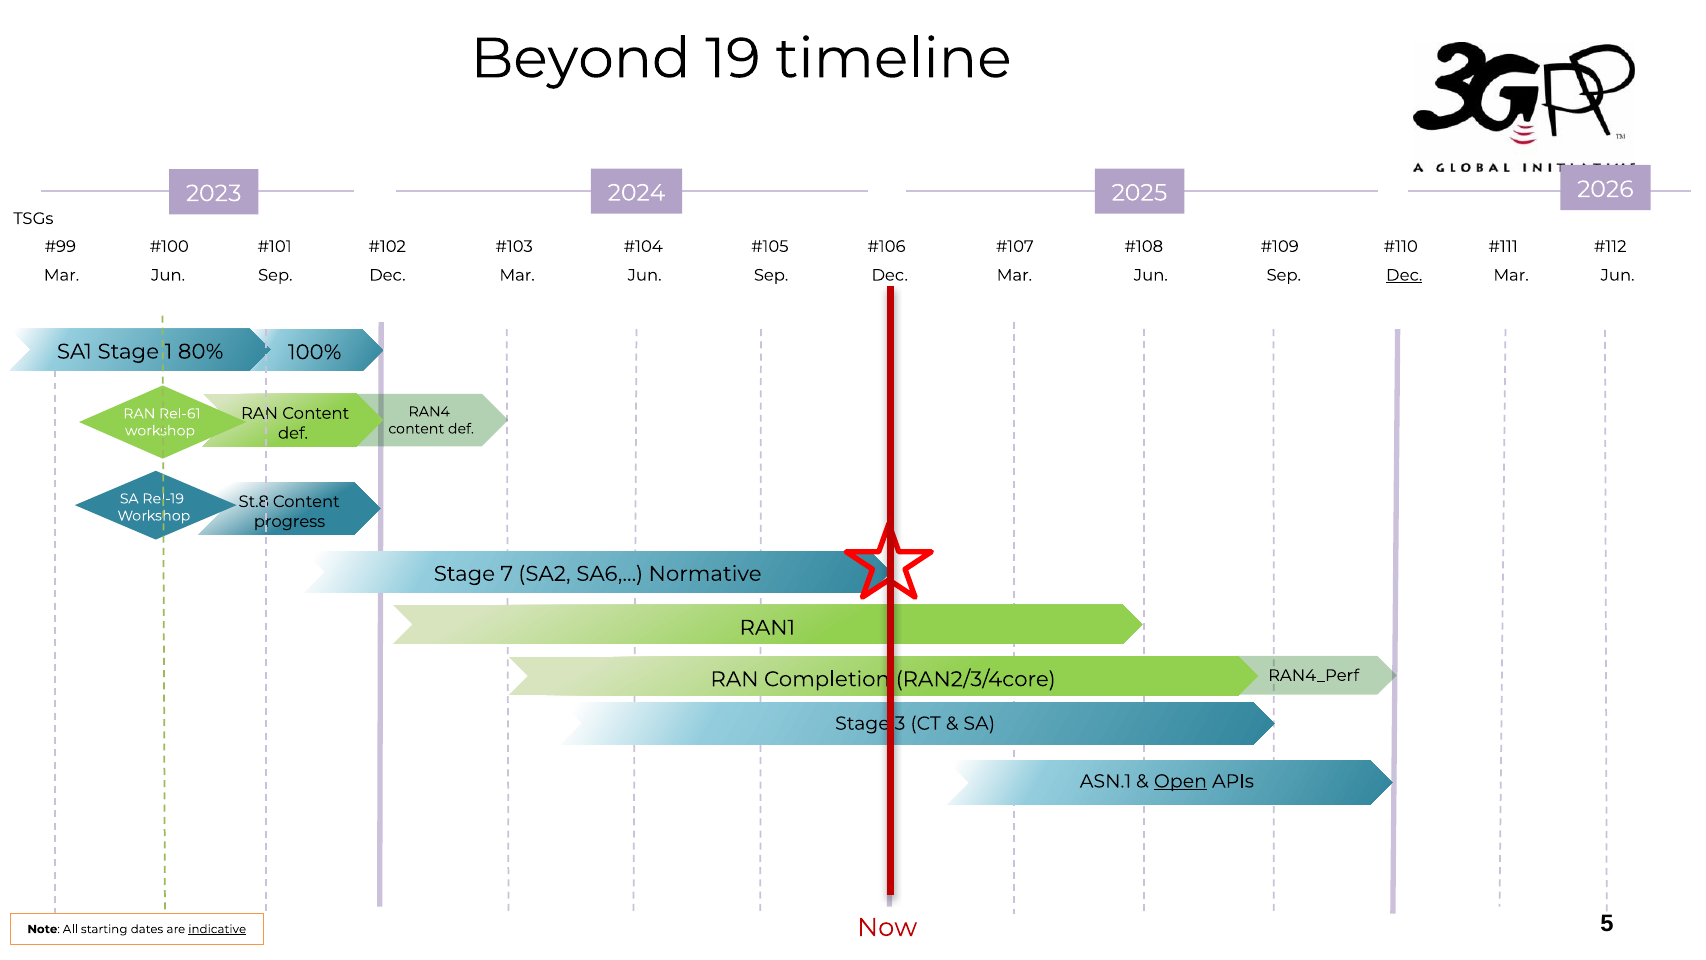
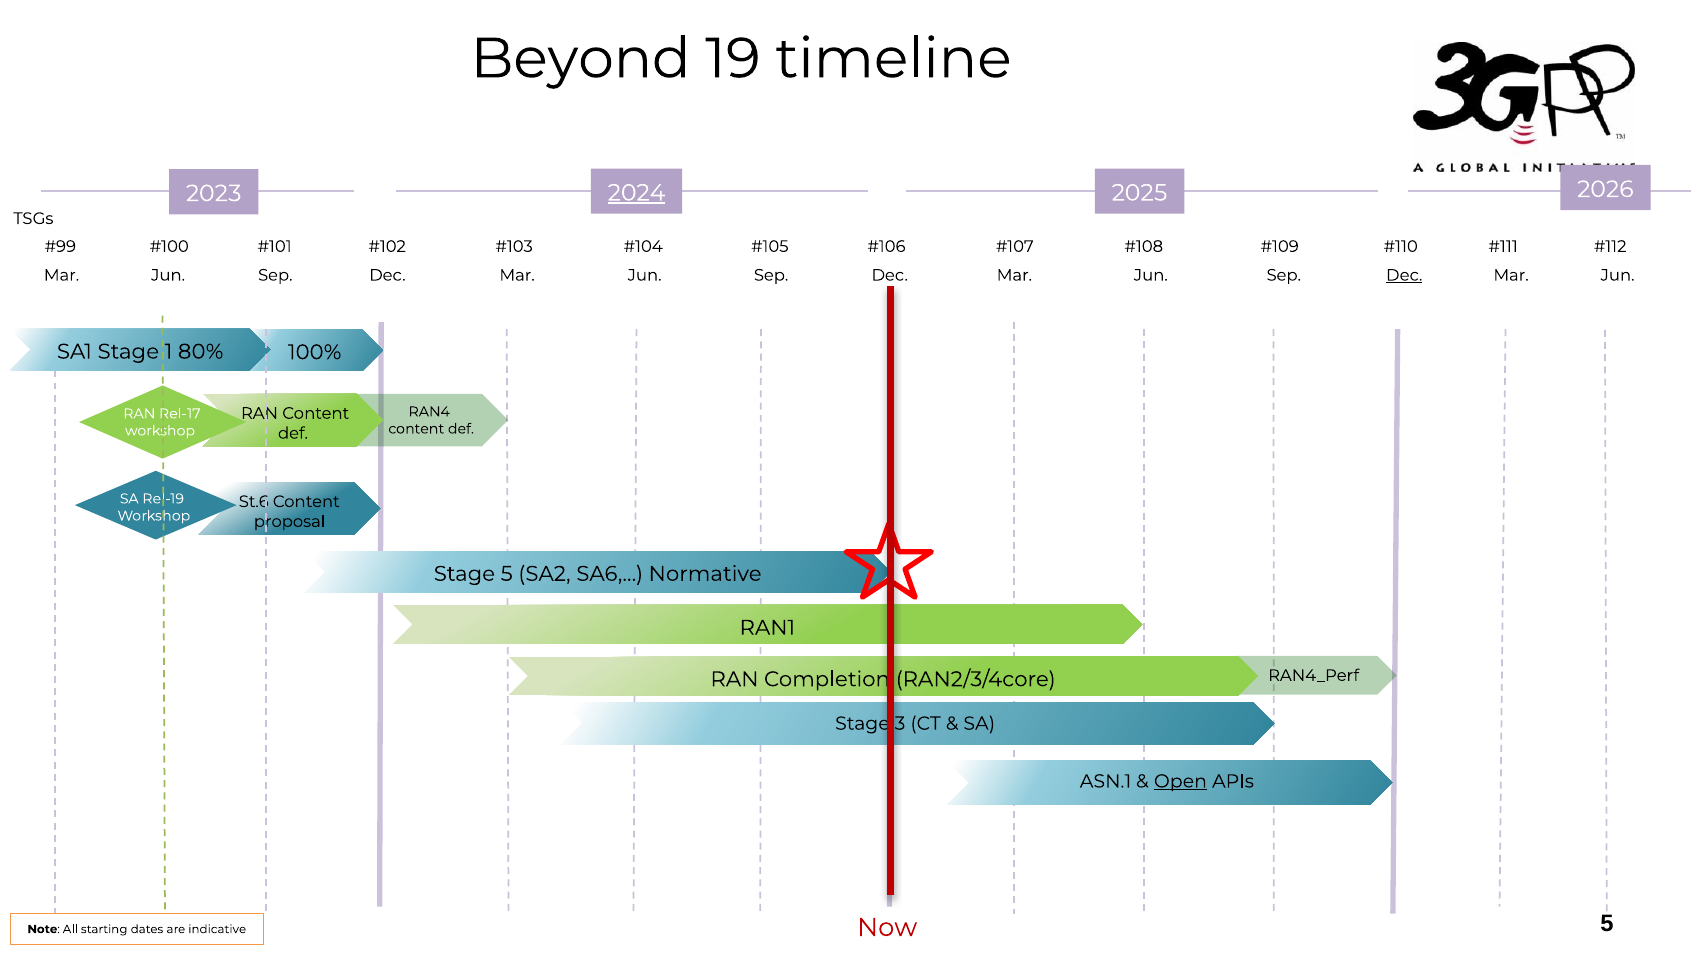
2024 underline: none -> present
Rel-61: Rel-61 -> Rel-17
St.8: St.8 -> St.6
progress: progress -> proposal
Stage 7: 7 -> 5
indicative underline: present -> none
